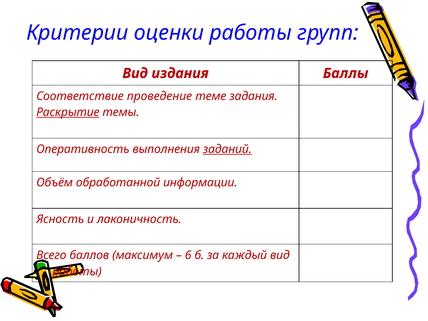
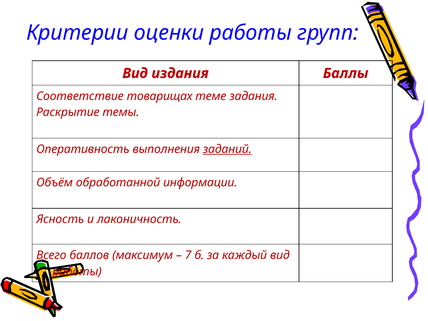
проведение: проведение -> товарищах
Раскрытие underline: present -> none
6: 6 -> 7
